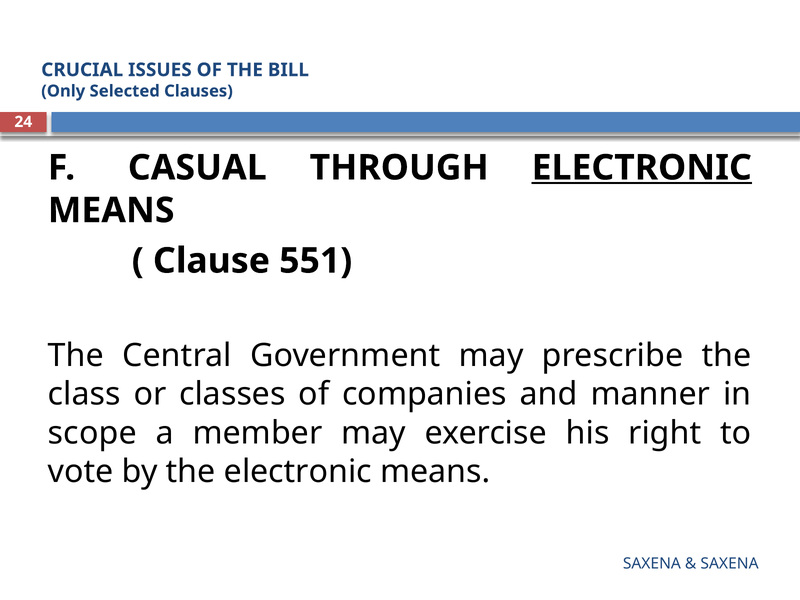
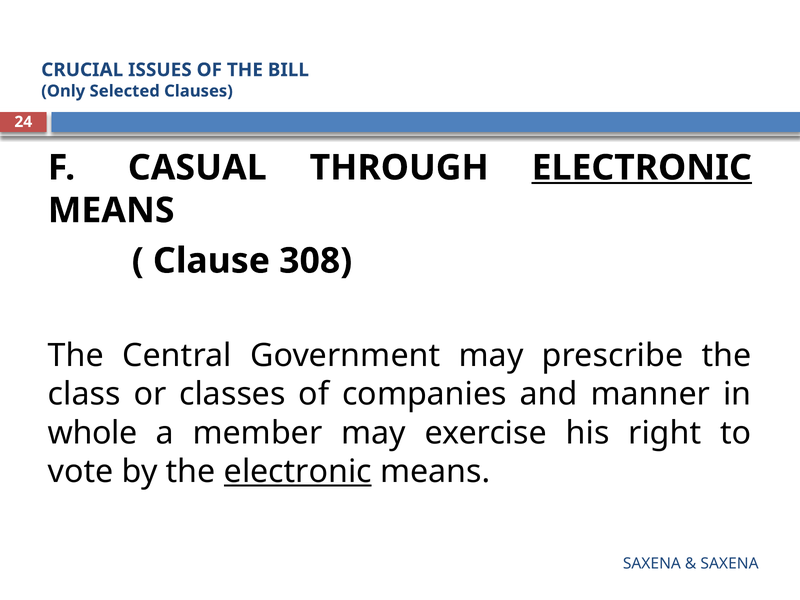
551: 551 -> 308
scope: scope -> whole
electronic at (298, 472) underline: none -> present
